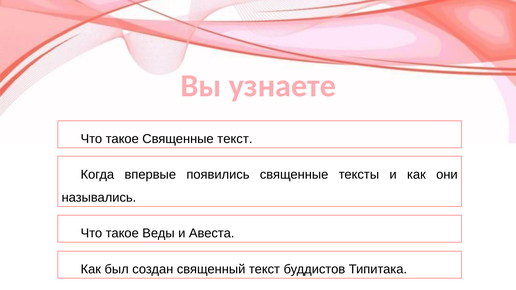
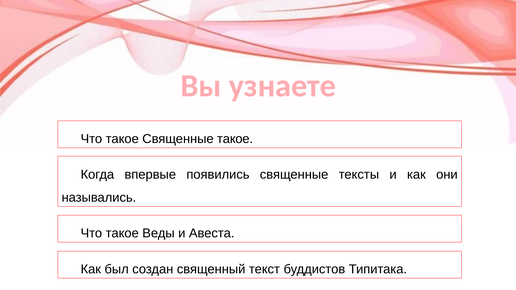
Священные текст: текст -> такое
